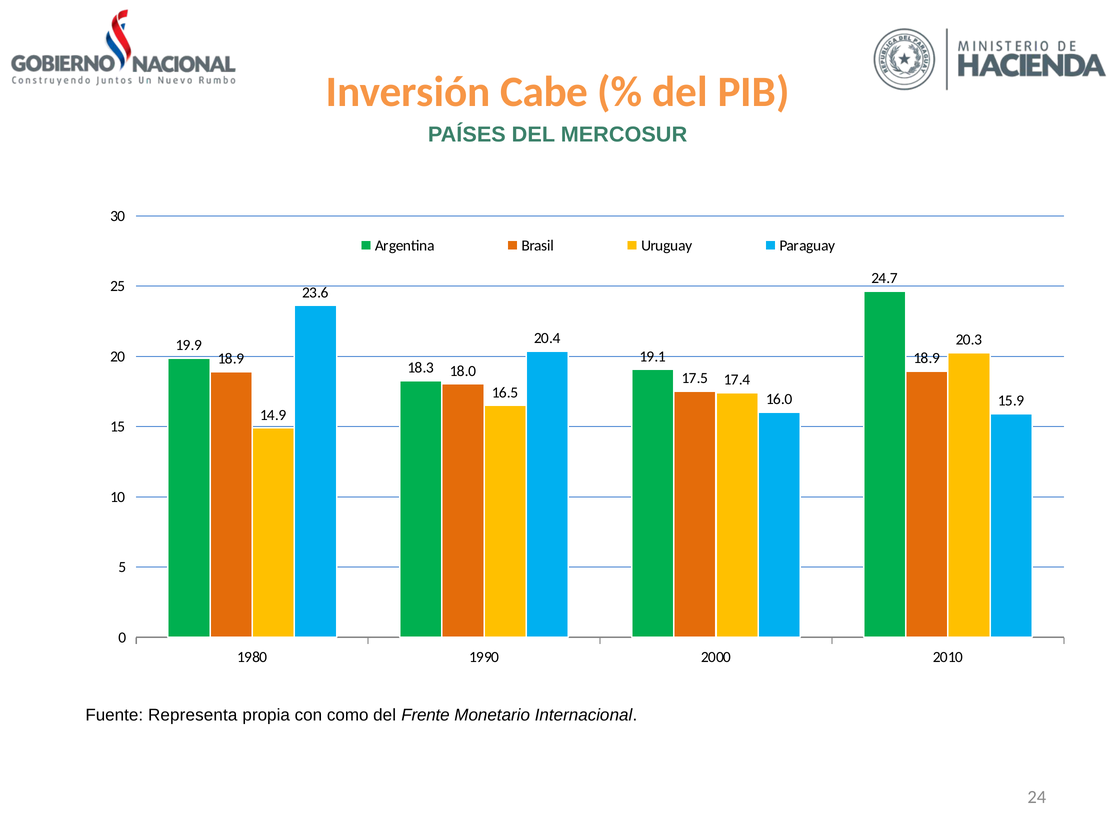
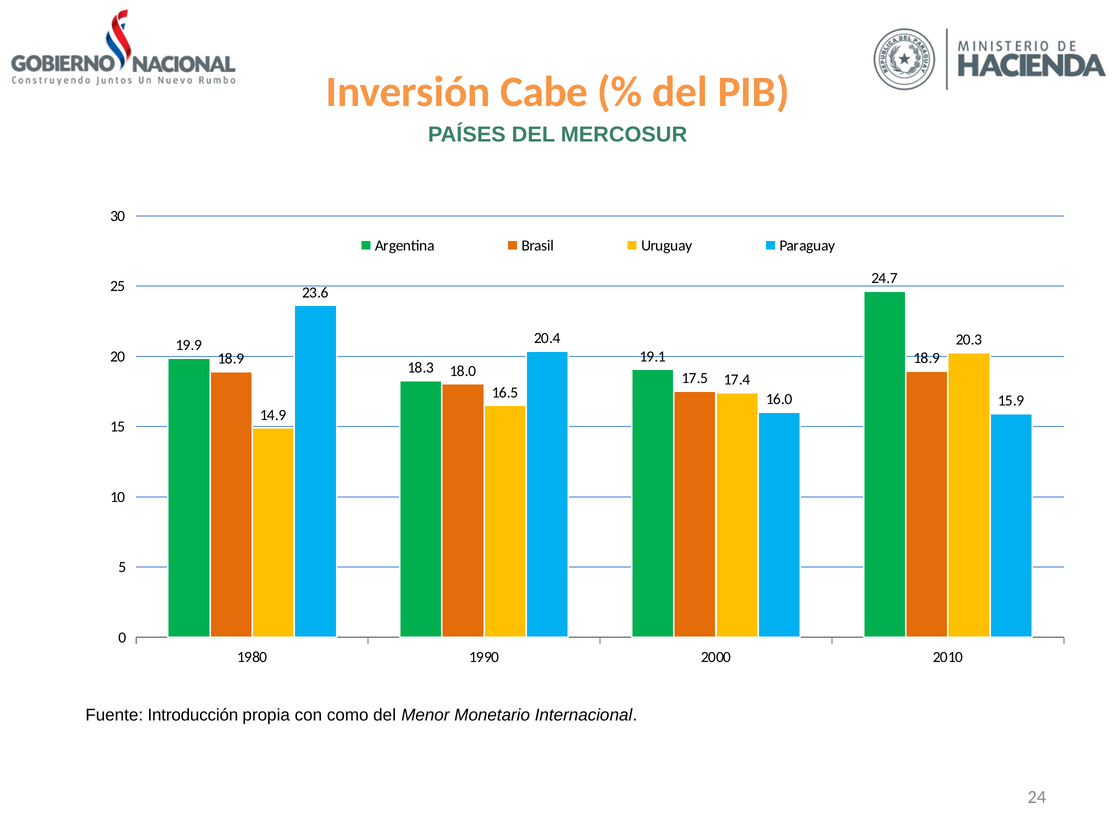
Representa: Representa -> Introducción
Frente: Frente -> Menor
